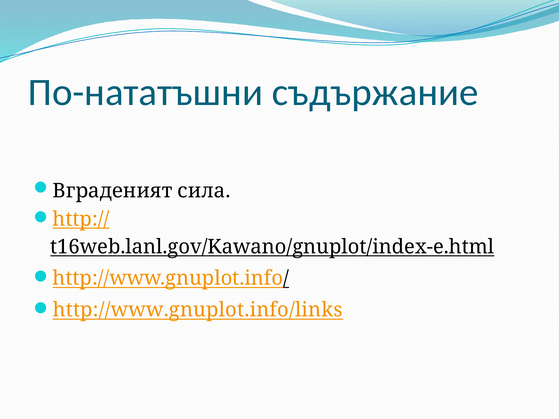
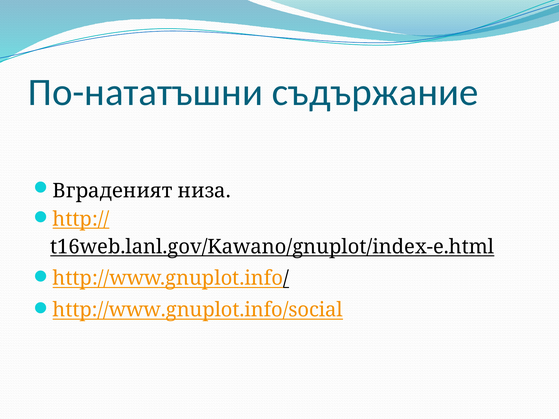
сила: сила -> низа
http://www.gnuplot.info/links: http://www.gnuplot.info/links -> http://www.gnuplot.info/social
